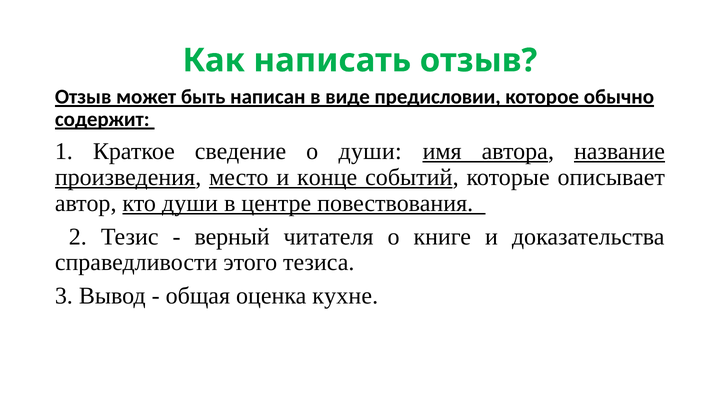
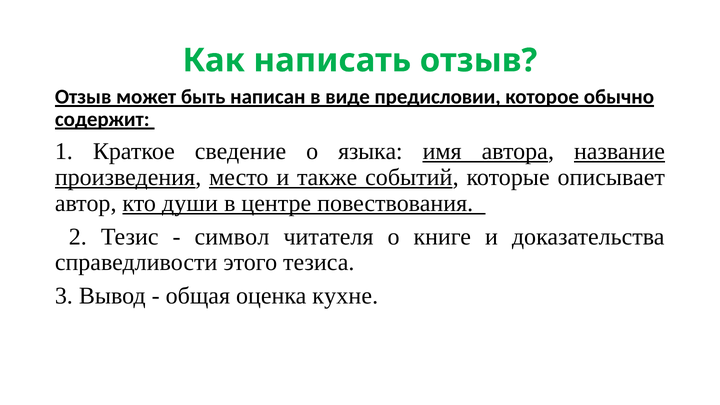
о души: души -> языка
конце: конце -> также
верный: верный -> символ
